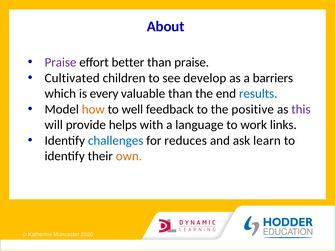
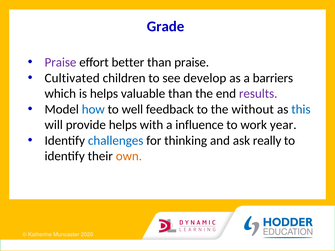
About: About -> Grade
is every: every -> helps
results colour: blue -> purple
how colour: orange -> blue
positive: positive -> without
this colour: purple -> blue
language: language -> influence
links: links -> year
reduces: reduces -> thinking
learn: learn -> really
